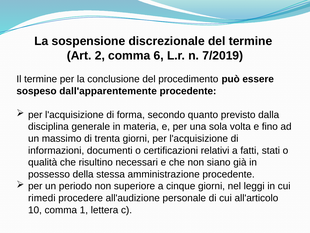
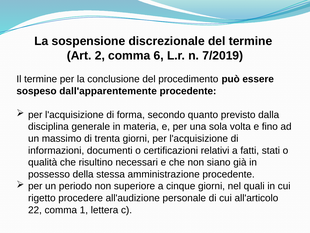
leggi: leggi -> quali
rimedi: rimedi -> rigetto
10: 10 -> 22
